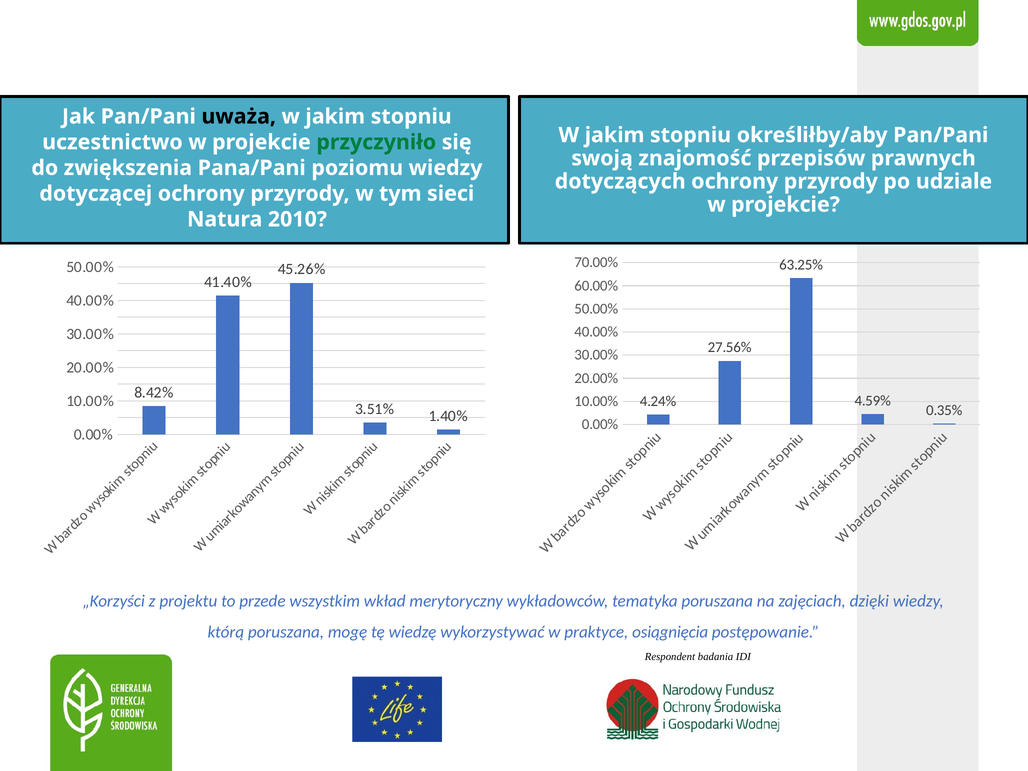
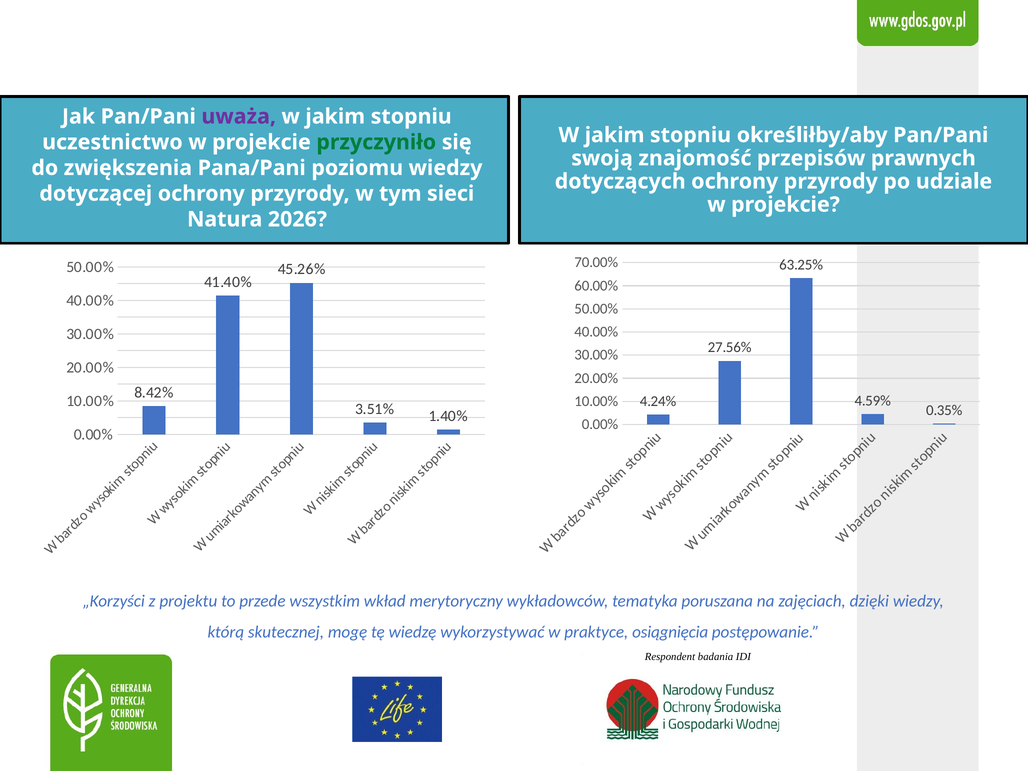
uważa colour: black -> purple
2010: 2010 -> 2026
którą poruszana: poruszana -> skutecznej
